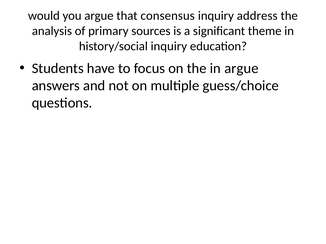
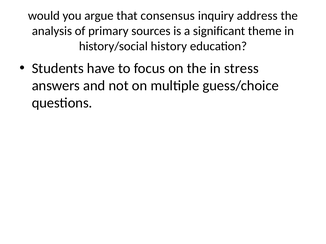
history/social inquiry: inquiry -> history
in argue: argue -> stress
